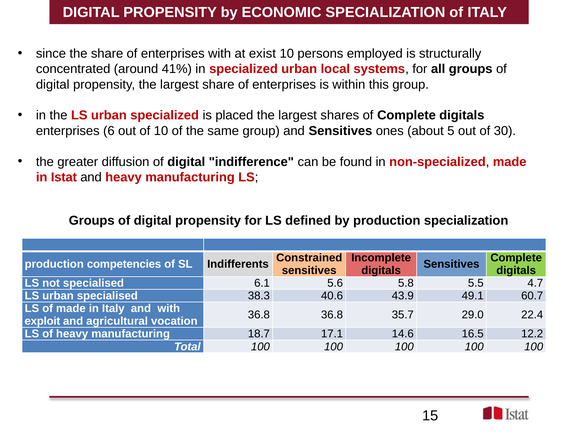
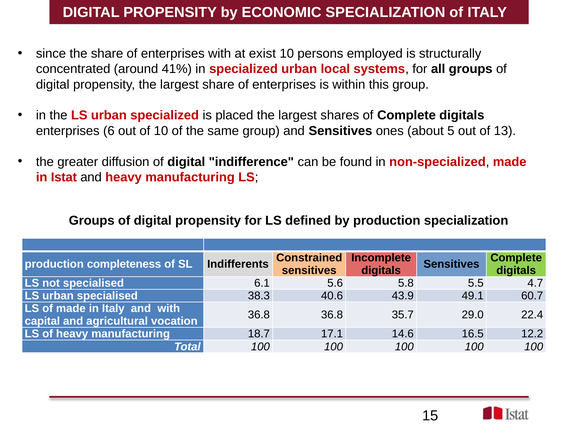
30: 30 -> 13
competencies: competencies -> completeness
exploit: exploit -> capital
